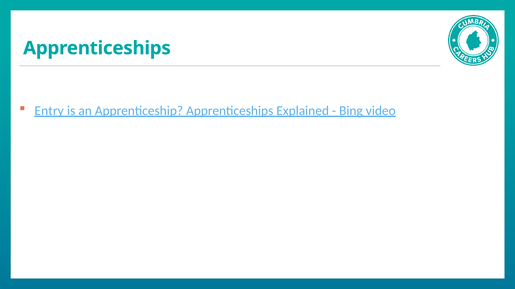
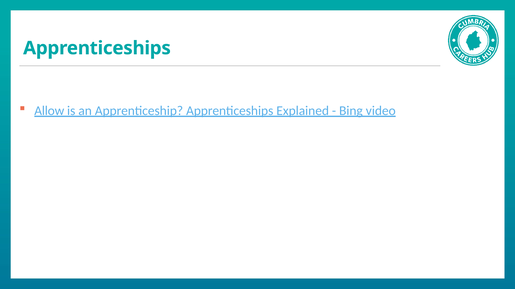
Entry: Entry -> Allow
